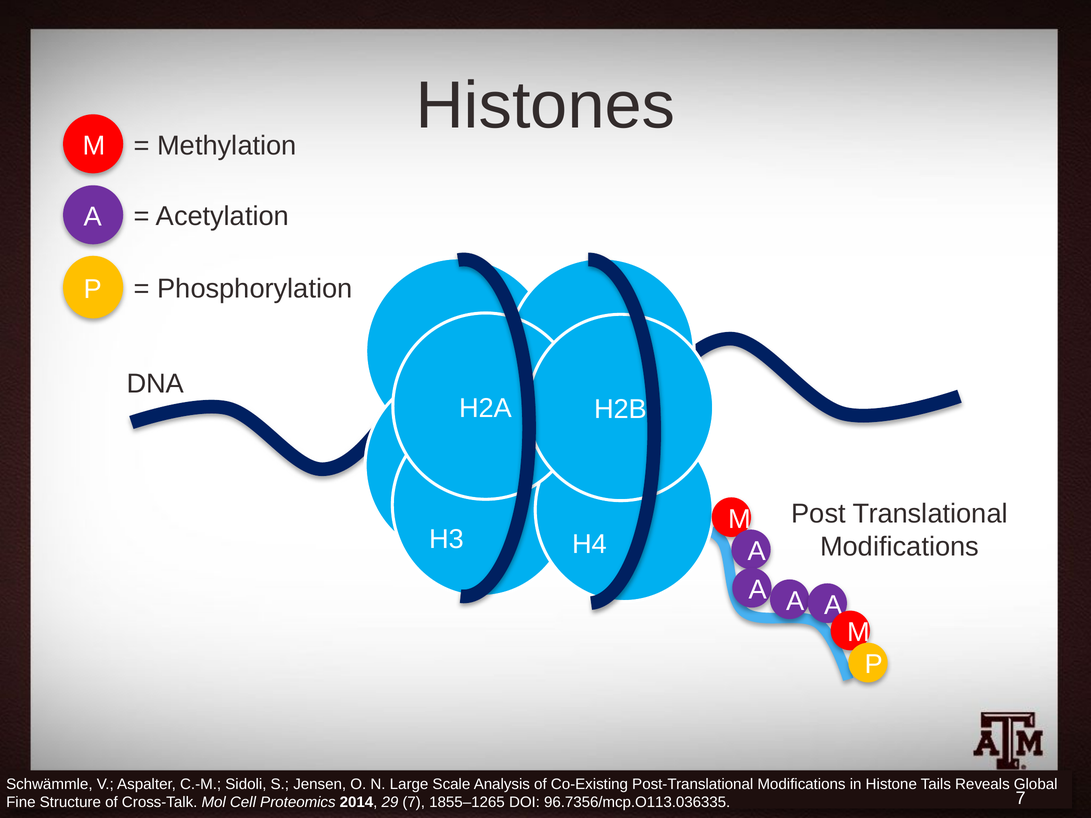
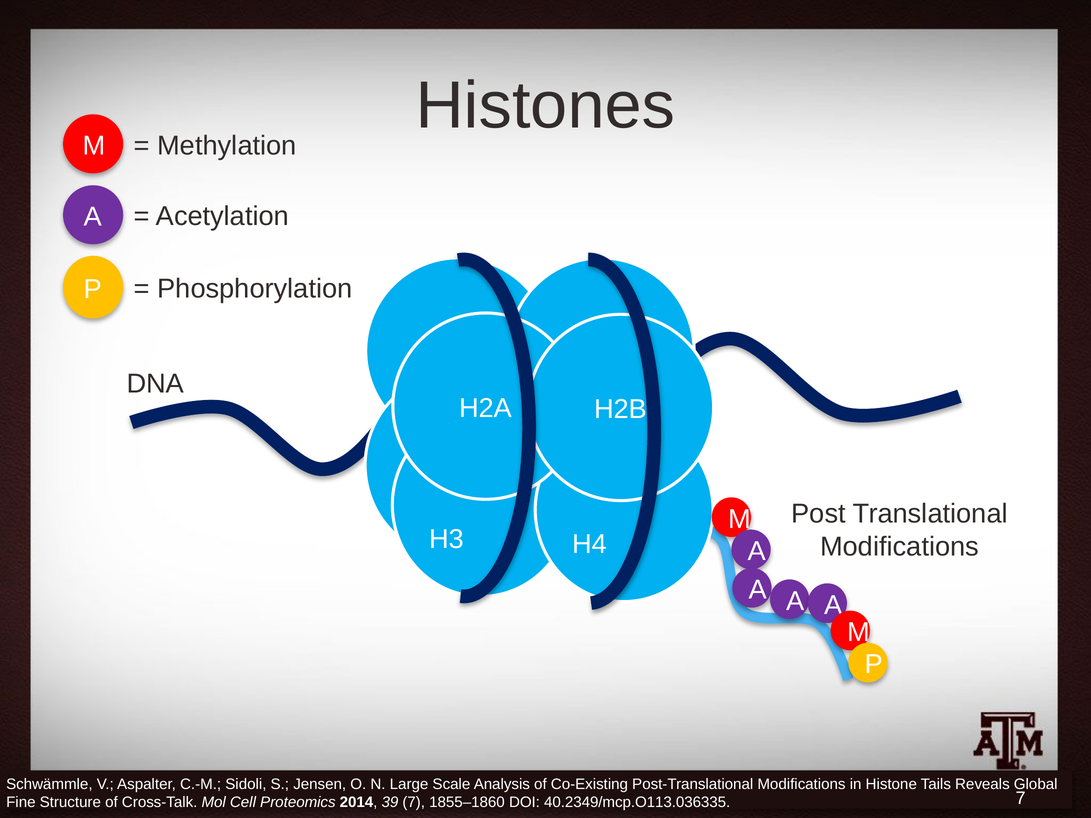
29: 29 -> 39
1855–1265: 1855–1265 -> 1855–1860
96.7356/mcp.O113.036335: 96.7356/mcp.O113.036335 -> 40.2349/mcp.O113.036335
